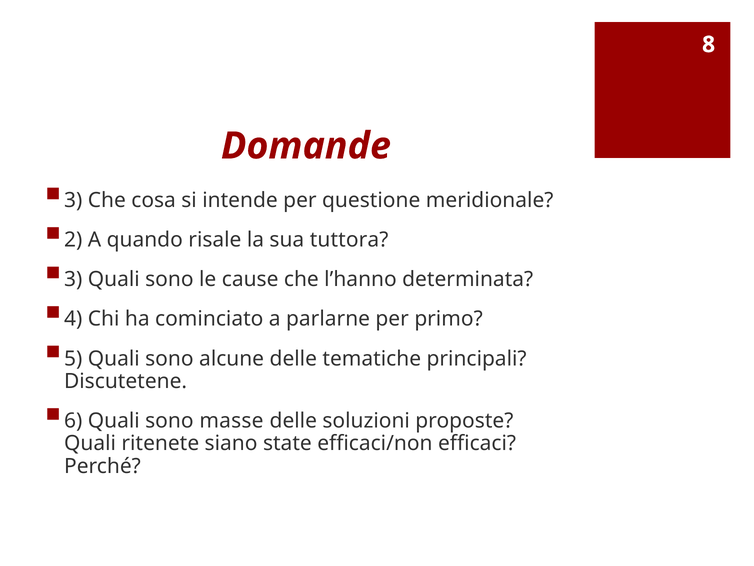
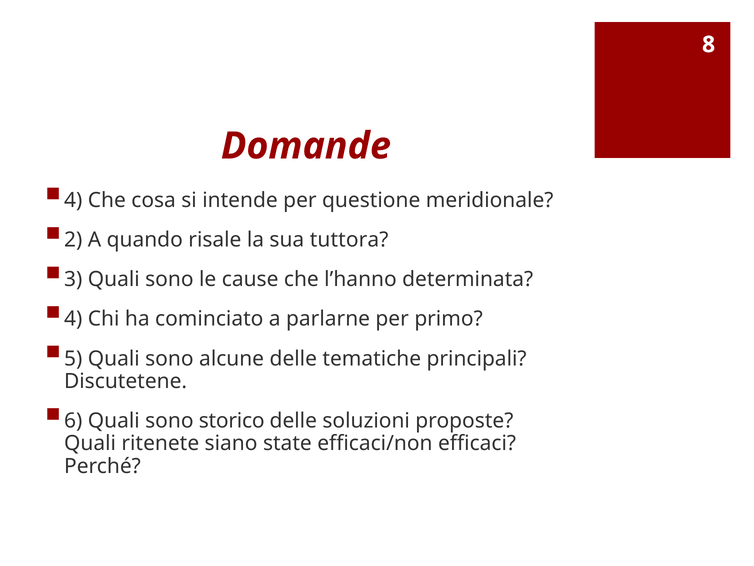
3 at (73, 200): 3 -> 4
masse: masse -> storico
